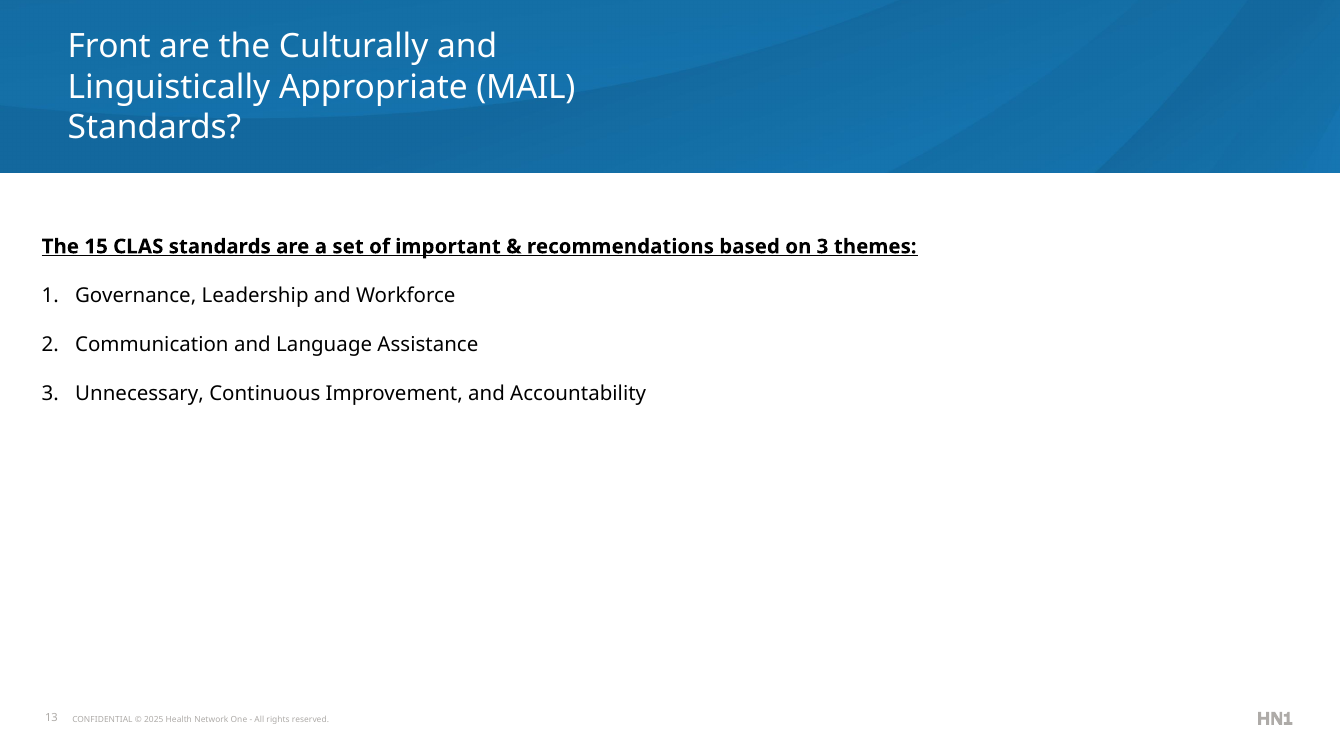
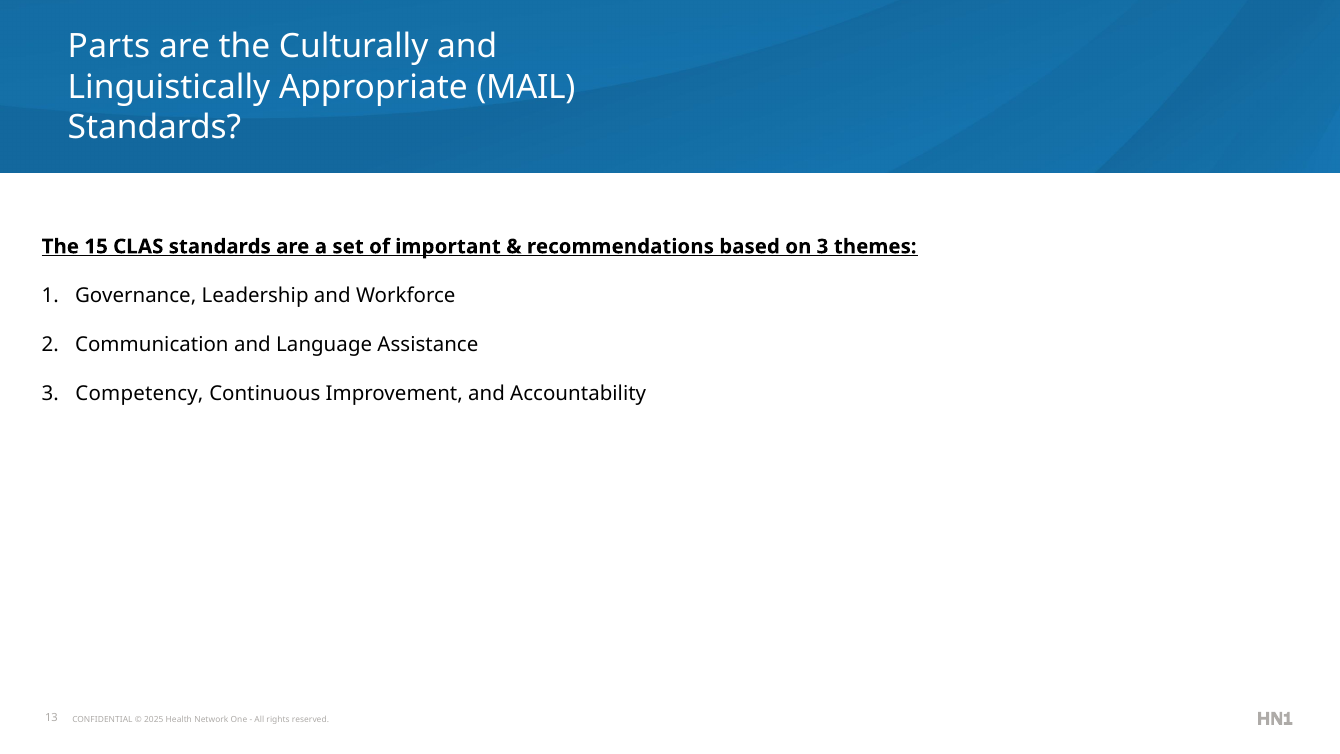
Front: Front -> Parts
Unnecessary: Unnecessary -> Competency
